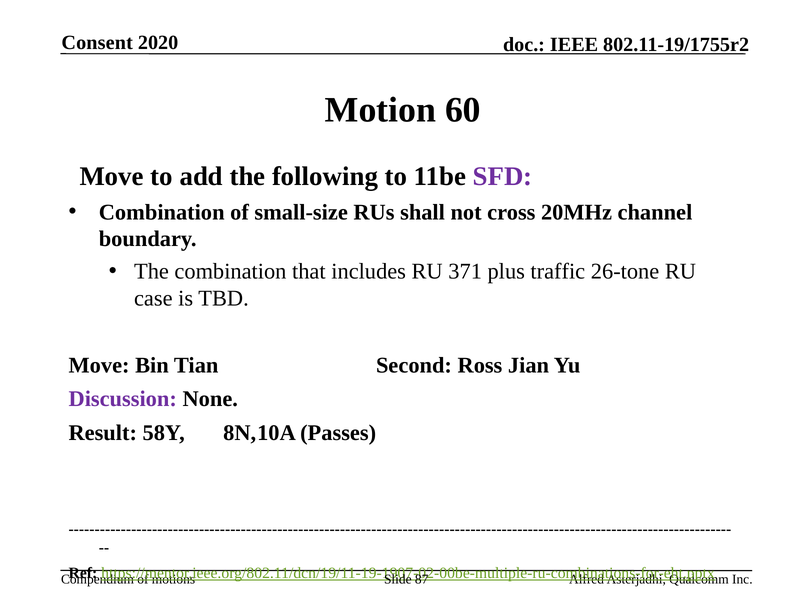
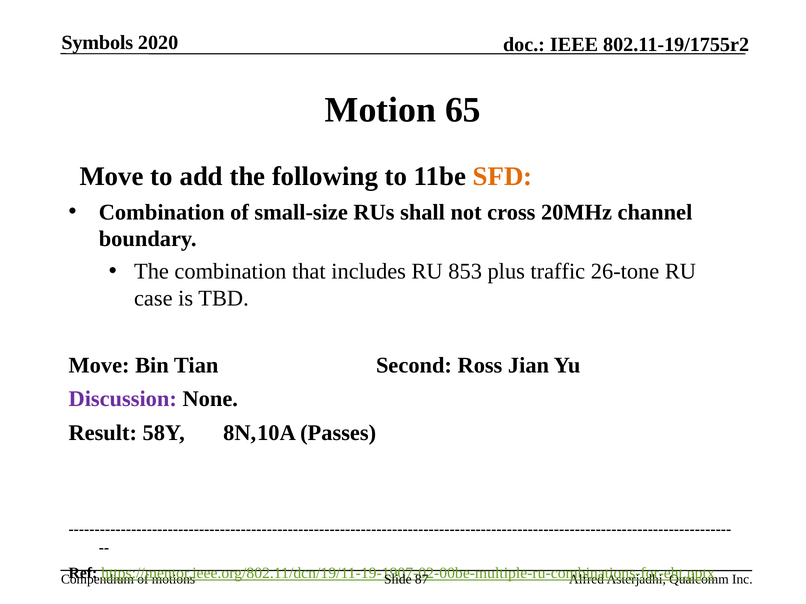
Consent: Consent -> Symbols
60: 60 -> 65
SFD colour: purple -> orange
371: 371 -> 853
